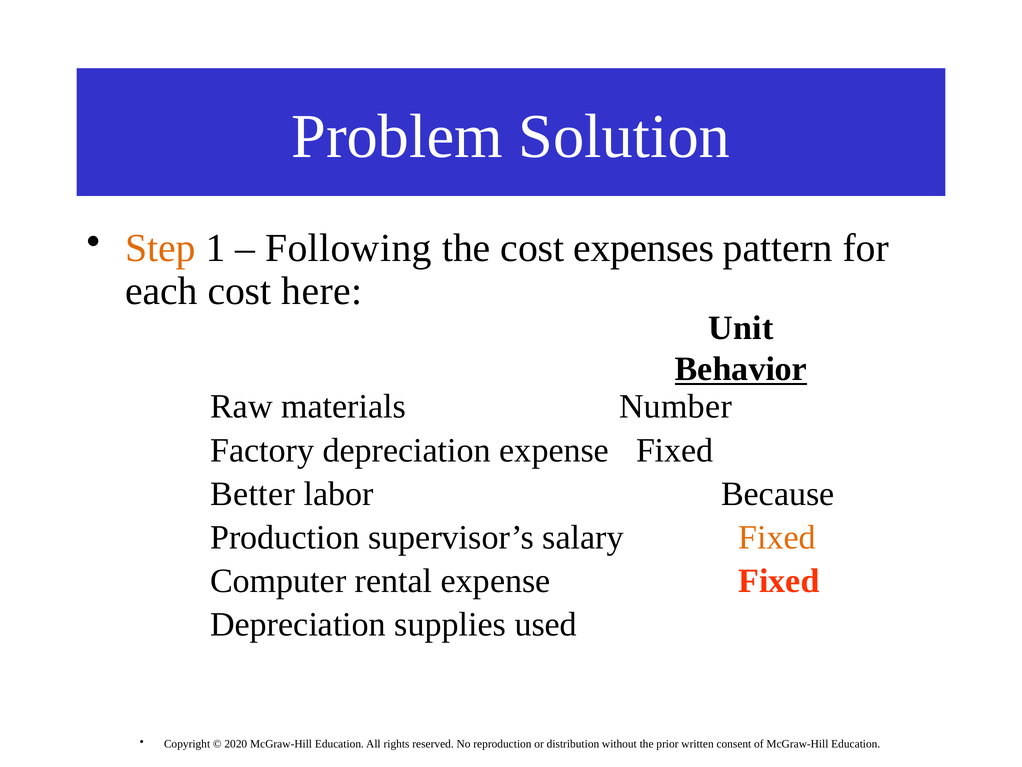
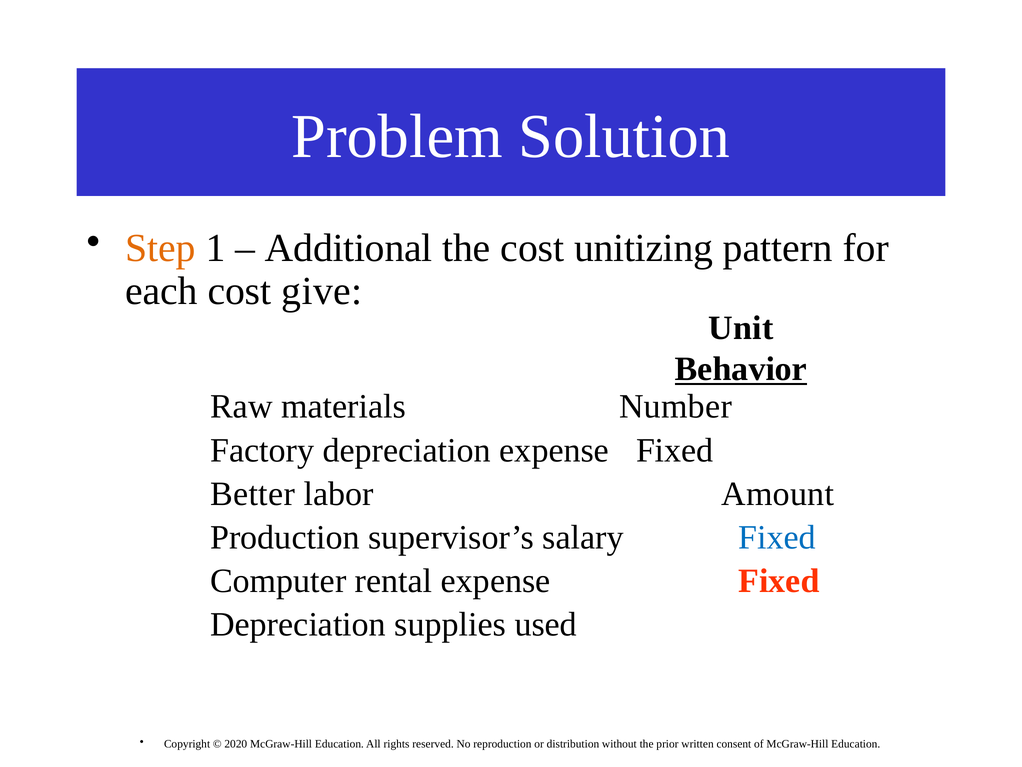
Following: Following -> Additional
expenses: expenses -> unitizing
here: here -> give
Because: Because -> Amount
Fixed at (777, 537) colour: orange -> blue
